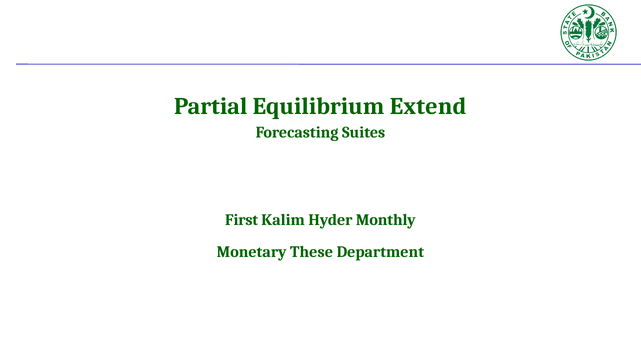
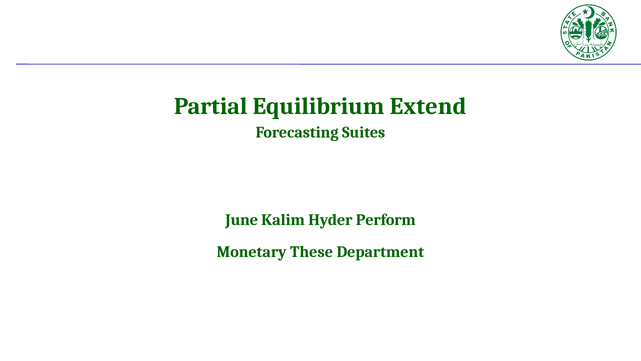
First: First -> June
Monthly: Monthly -> Perform
